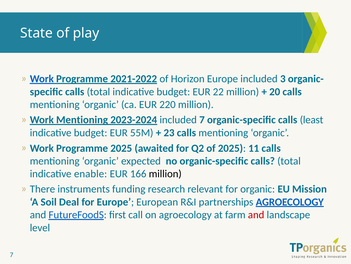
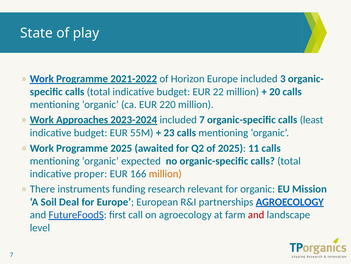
Work Mentioning: Mentioning -> Approaches
enable: enable -> proper
million at (165, 173) colour: black -> orange
